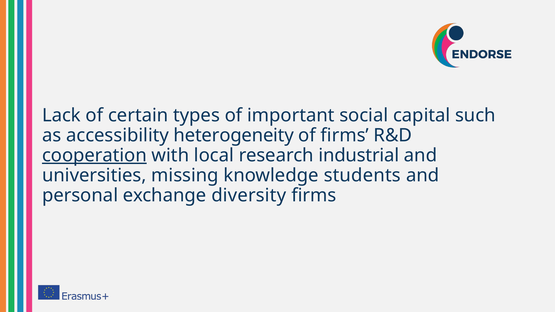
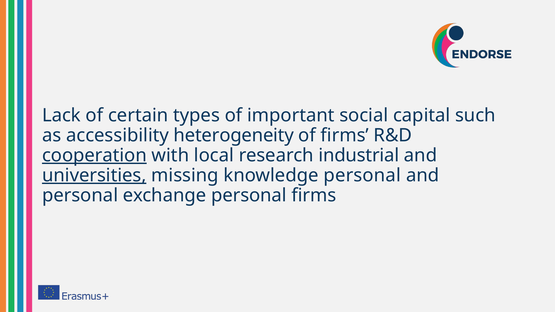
universities underline: none -> present
knowledge students: students -> personal
exchange diversity: diversity -> personal
